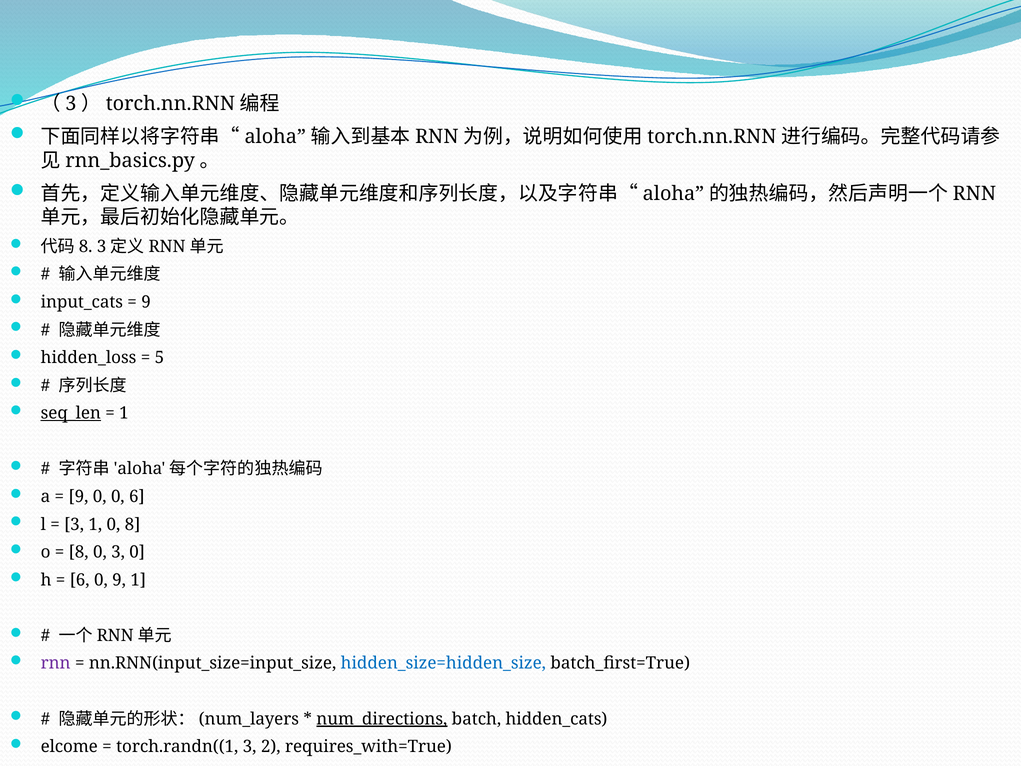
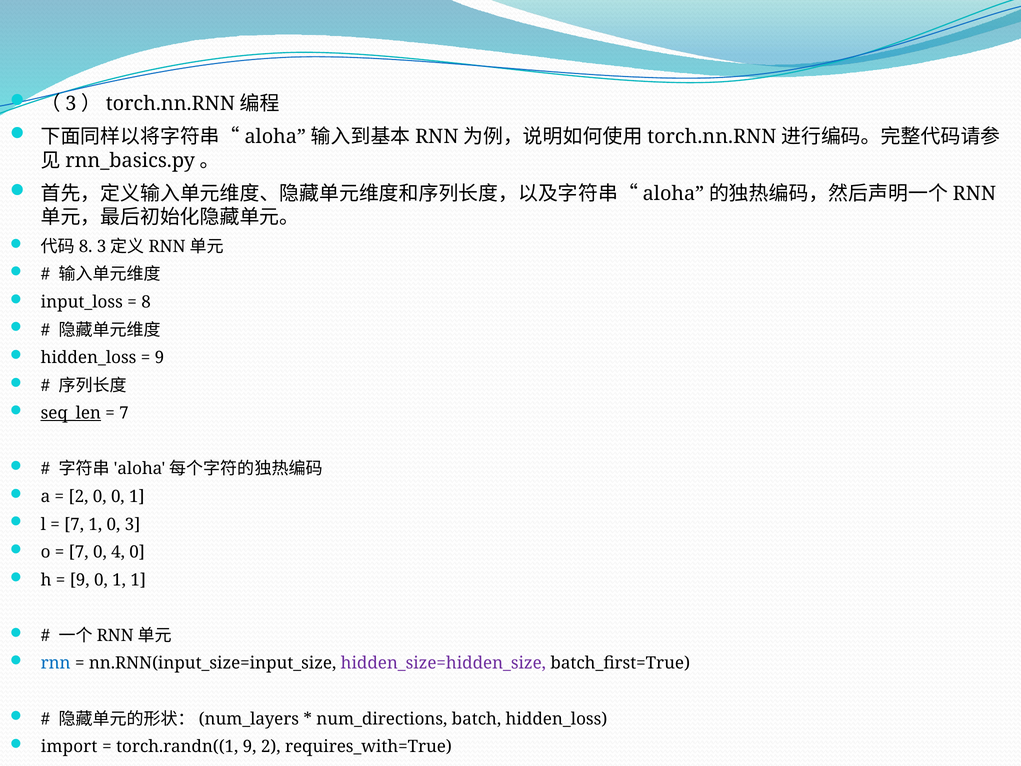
input_cats: input_cats -> input_loss
9 at (146, 302): 9 -> 8
5 at (159, 358): 5 -> 9
1 at (124, 413): 1 -> 7
9 at (78, 496): 9 -> 2
0 0 6: 6 -> 1
3 at (74, 524): 3 -> 7
0 8: 8 -> 3
8 at (79, 552): 8 -> 7
0 3: 3 -> 4
6 at (80, 580): 6 -> 9
9 at (119, 580): 9 -> 1
rnn colour: purple -> blue
hidden_size=hidden_size colour: blue -> purple
num_directions underline: present -> none
batch hidden_cats: hidden_cats -> hidden_loss
elcome: elcome -> import
torch.randn((1 3: 3 -> 9
